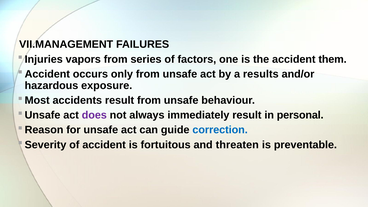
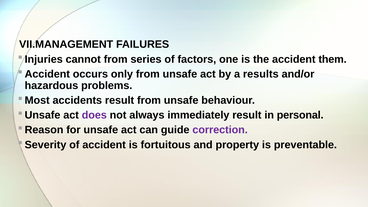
vapors: vapors -> cannot
exposure: exposure -> problems
correction colour: blue -> purple
threaten: threaten -> property
